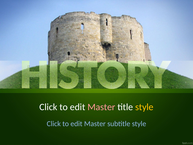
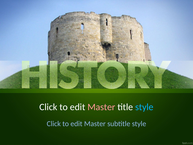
style at (144, 107) colour: yellow -> light blue
